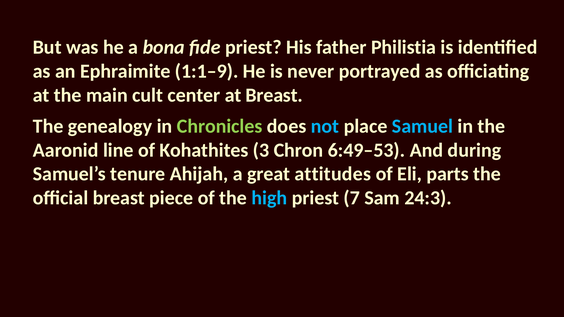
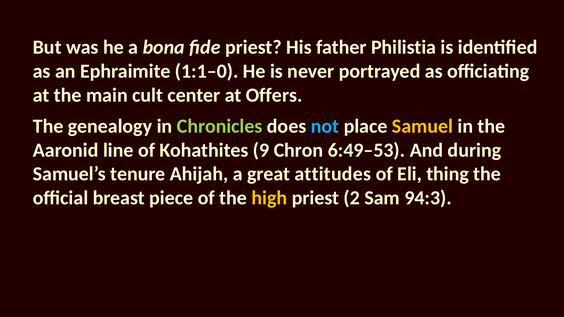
1:1–9: 1:1–9 -> 1:1–0
at Breast: Breast -> Offers
Samuel colour: light blue -> yellow
3: 3 -> 9
parts: parts -> thing
high colour: light blue -> yellow
7: 7 -> 2
24:3: 24:3 -> 94:3
